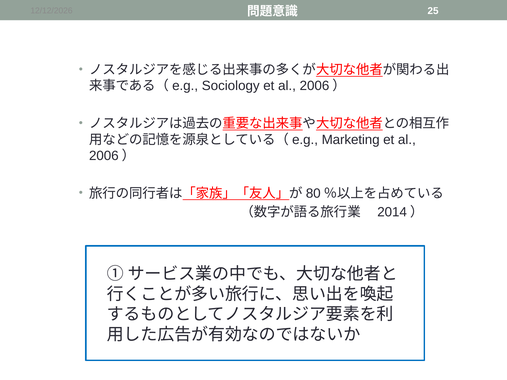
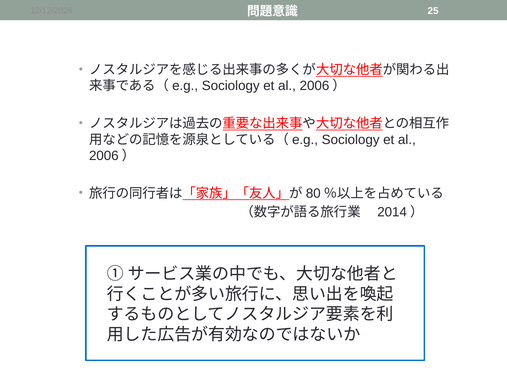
Marketing at (351, 140): Marketing -> Sociology
